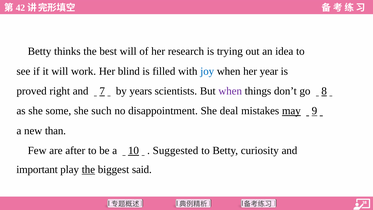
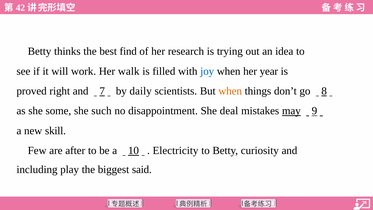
best will: will -> find
blind: blind -> walk
years: years -> daily
when at (230, 91) colour: purple -> orange
than: than -> skill
Suggested: Suggested -> Electricity
important: important -> including
the at (88, 169) underline: present -> none
